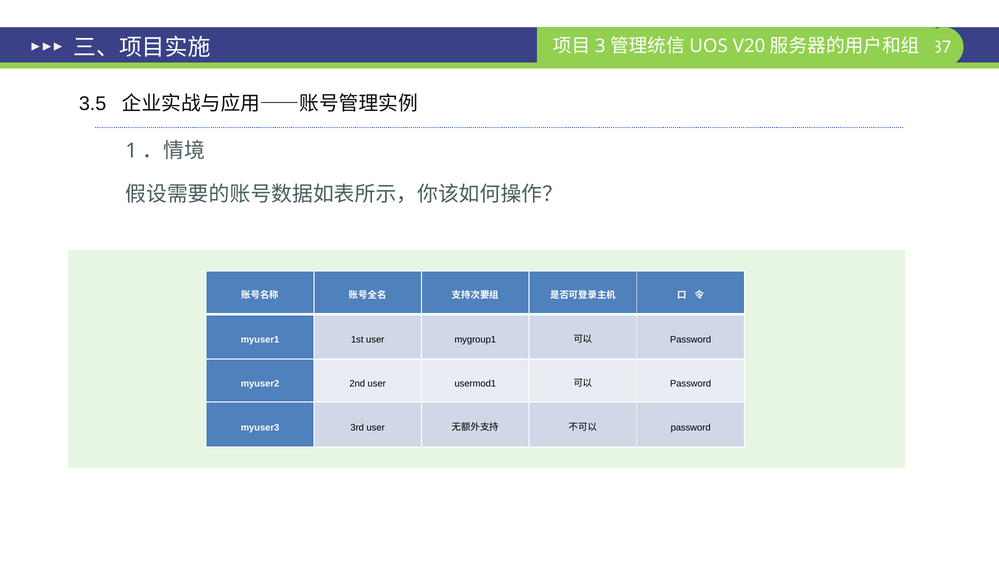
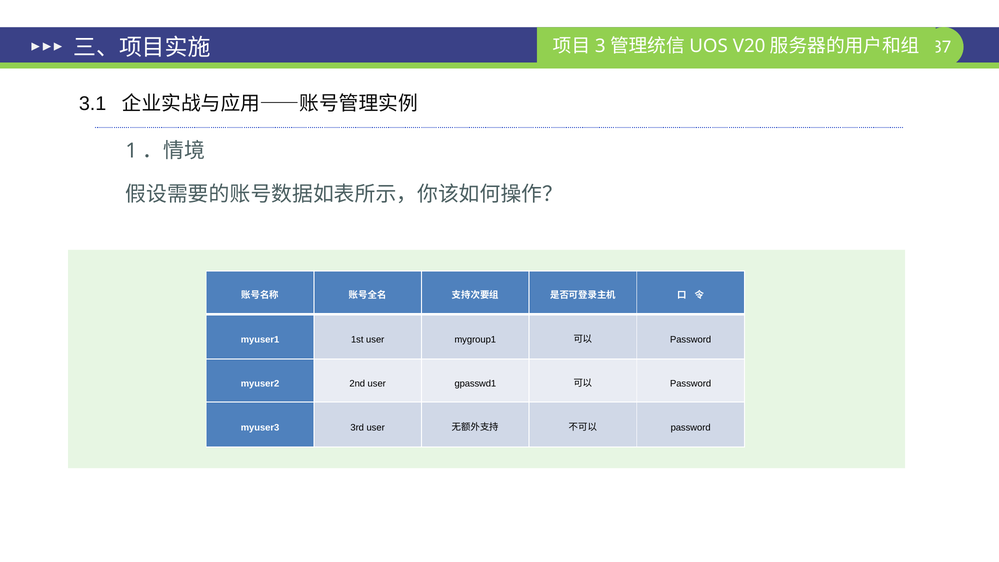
3.5: 3.5 -> 3.1
usermod1: usermod1 -> gpasswd1
